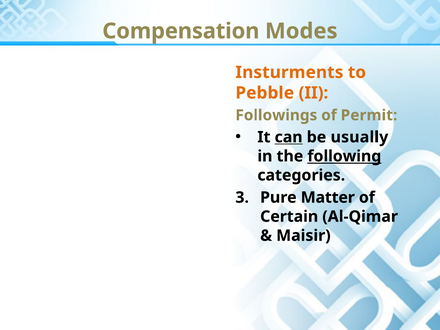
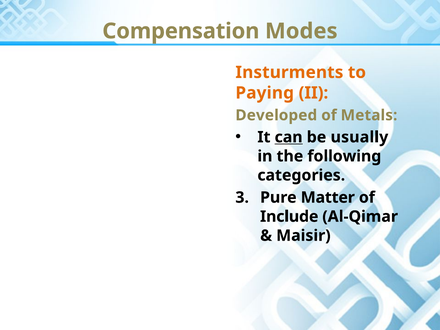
Pebble: Pebble -> Paying
Followings: Followings -> Developed
Permit: Permit -> Metals
following underline: present -> none
Certain: Certain -> Include
